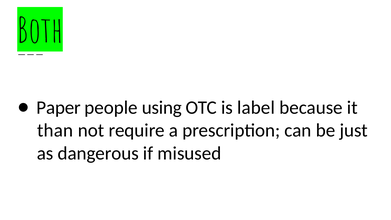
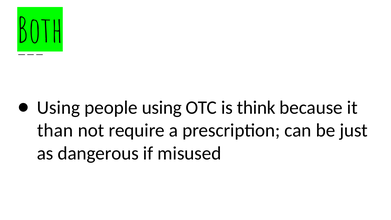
Paper at (59, 108): Paper -> Using
label: label -> think
